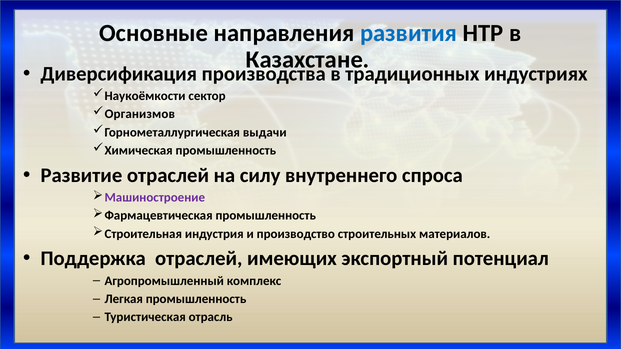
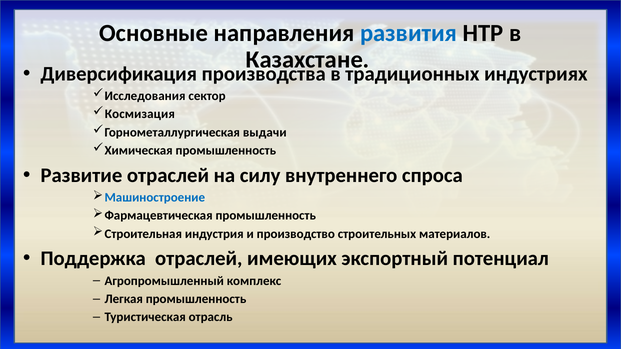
Наукоёмкости: Наукоёмкости -> Исследования
Организмов: Организмов -> Космизация
Машиностроение colour: purple -> blue
